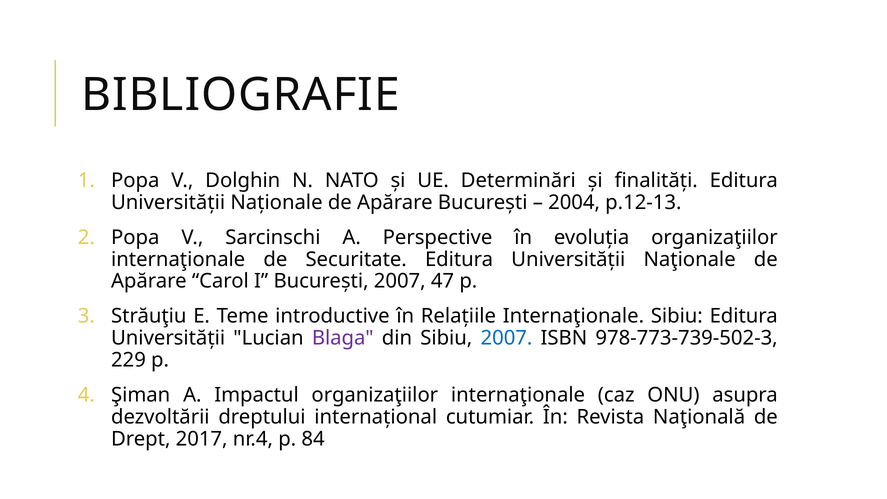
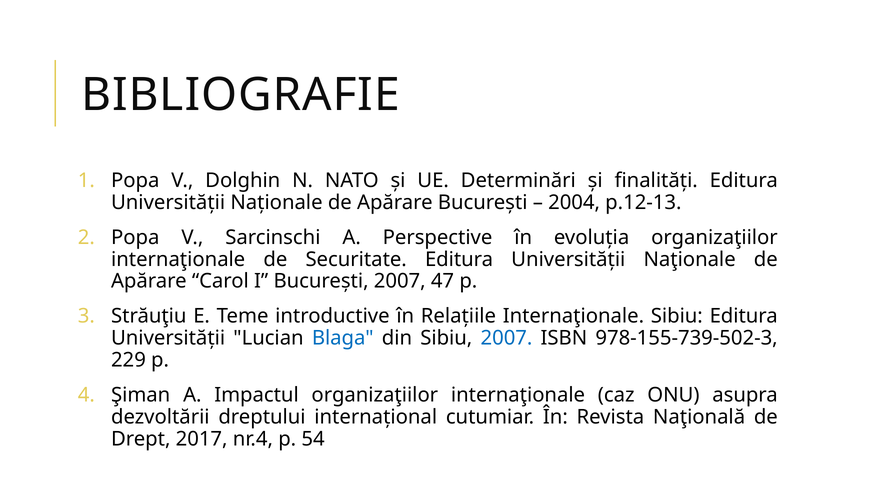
Blaga colour: purple -> blue
978-773-739-502-3: 978-773-739-502-3 -> 978-155-739-502-3
84: 84 -> 54
